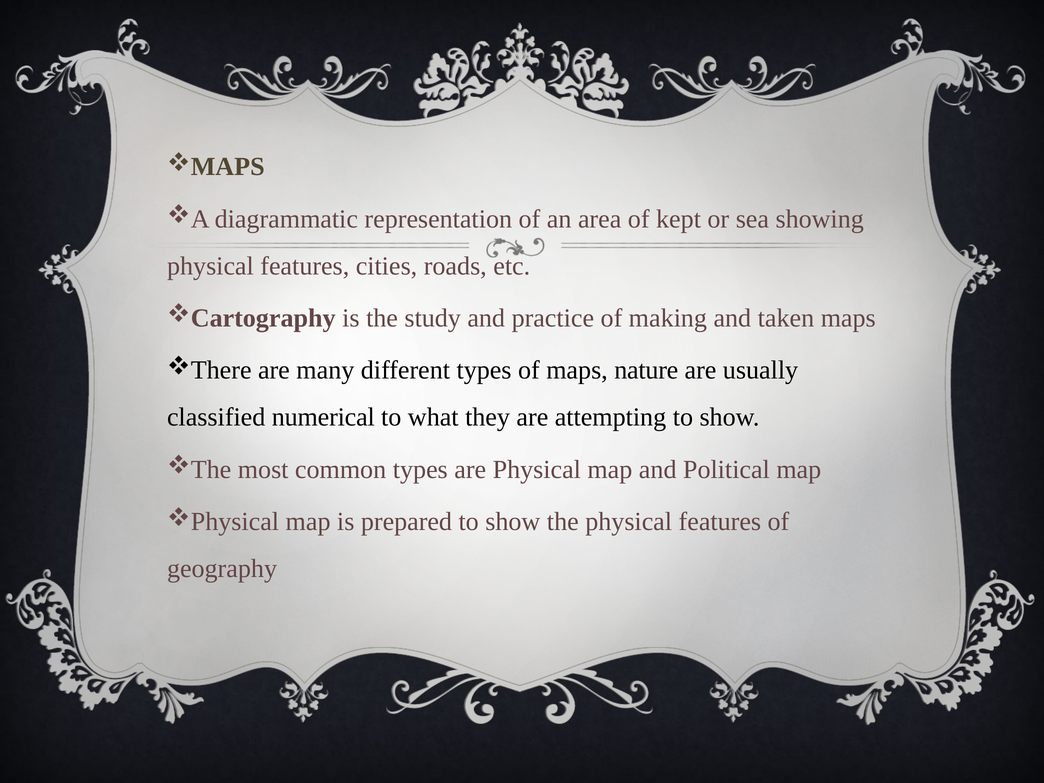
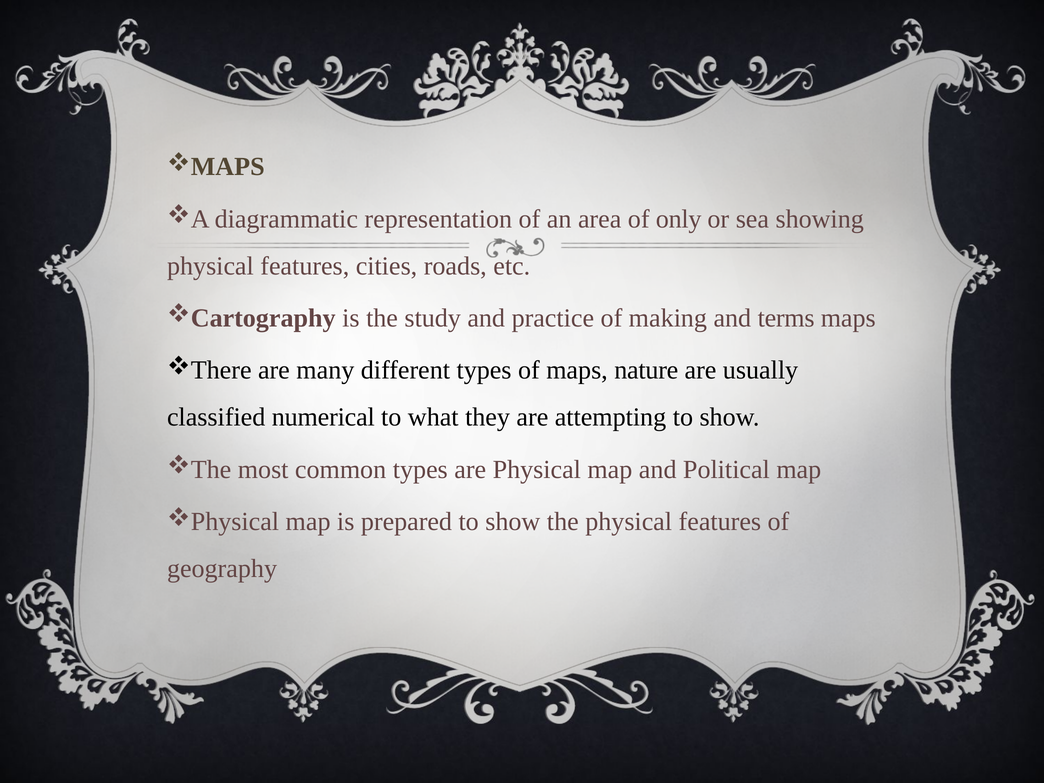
kept: kept -> only
taken: taken -> terms
